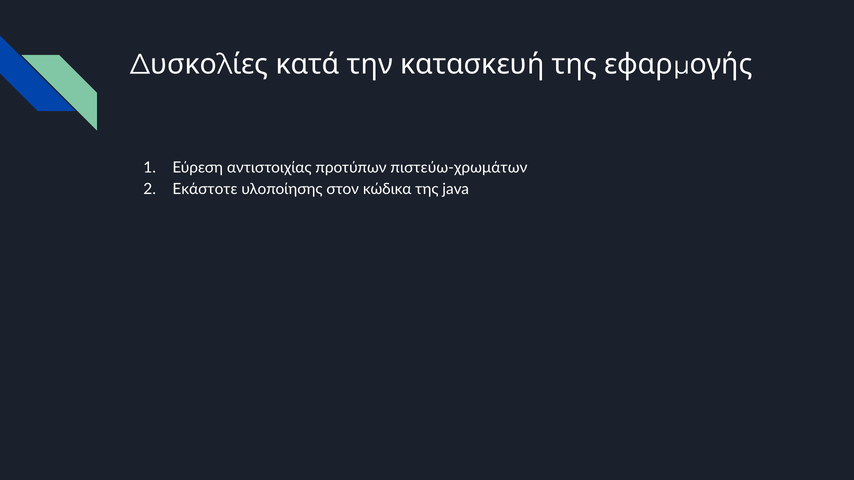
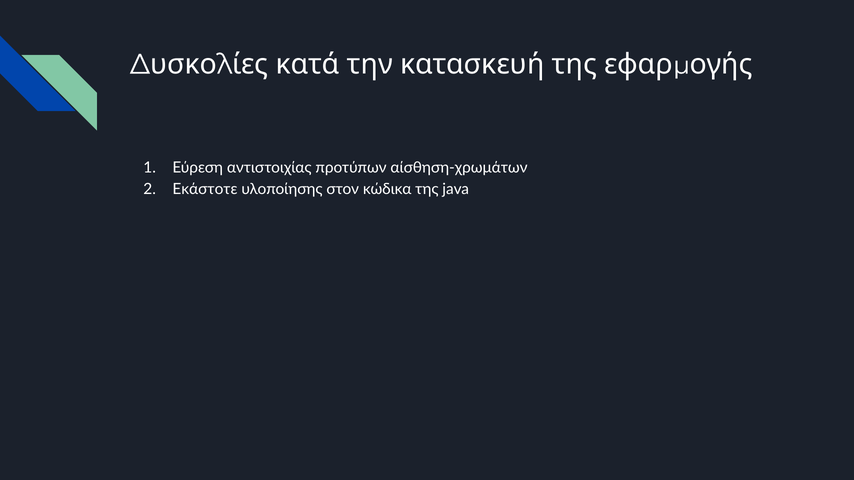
πιστεύω-χρωμάτων: πιστεύω-χρωμάτων -> αίσθηση-χρωμάτων
